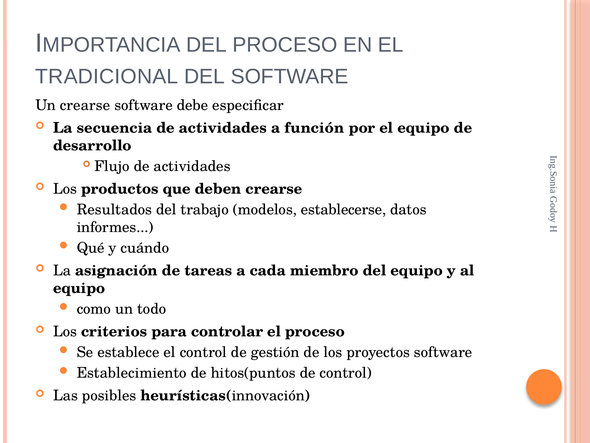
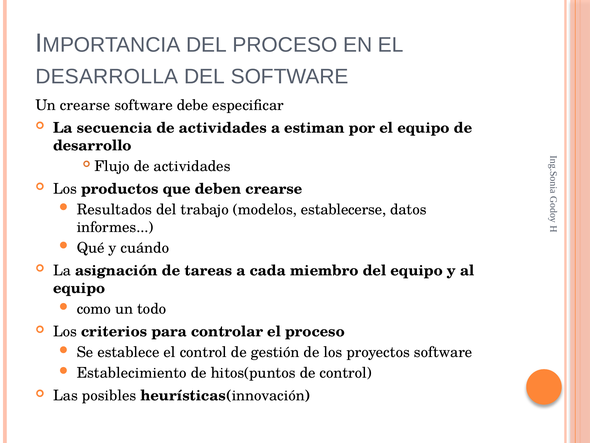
TRADICIONAL: TRADICIONAL -> DESARROLLA
función: función -> estiman
